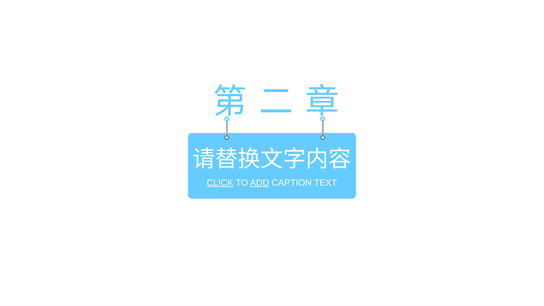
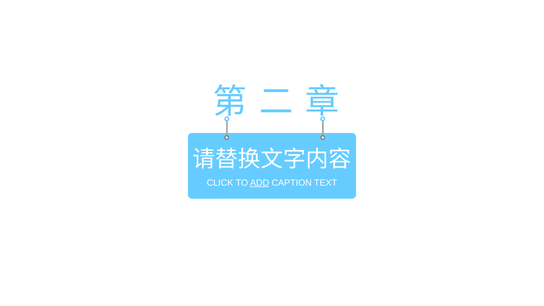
CLICK underline: present -> none
